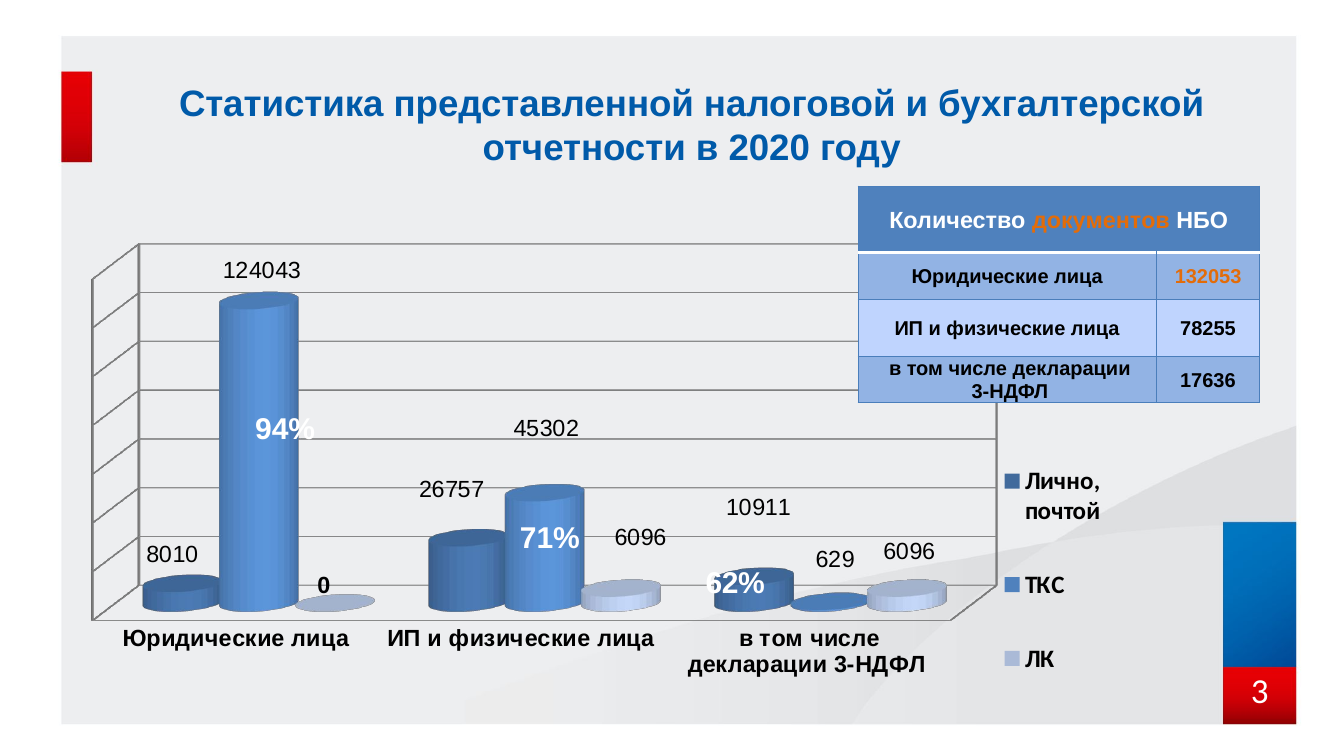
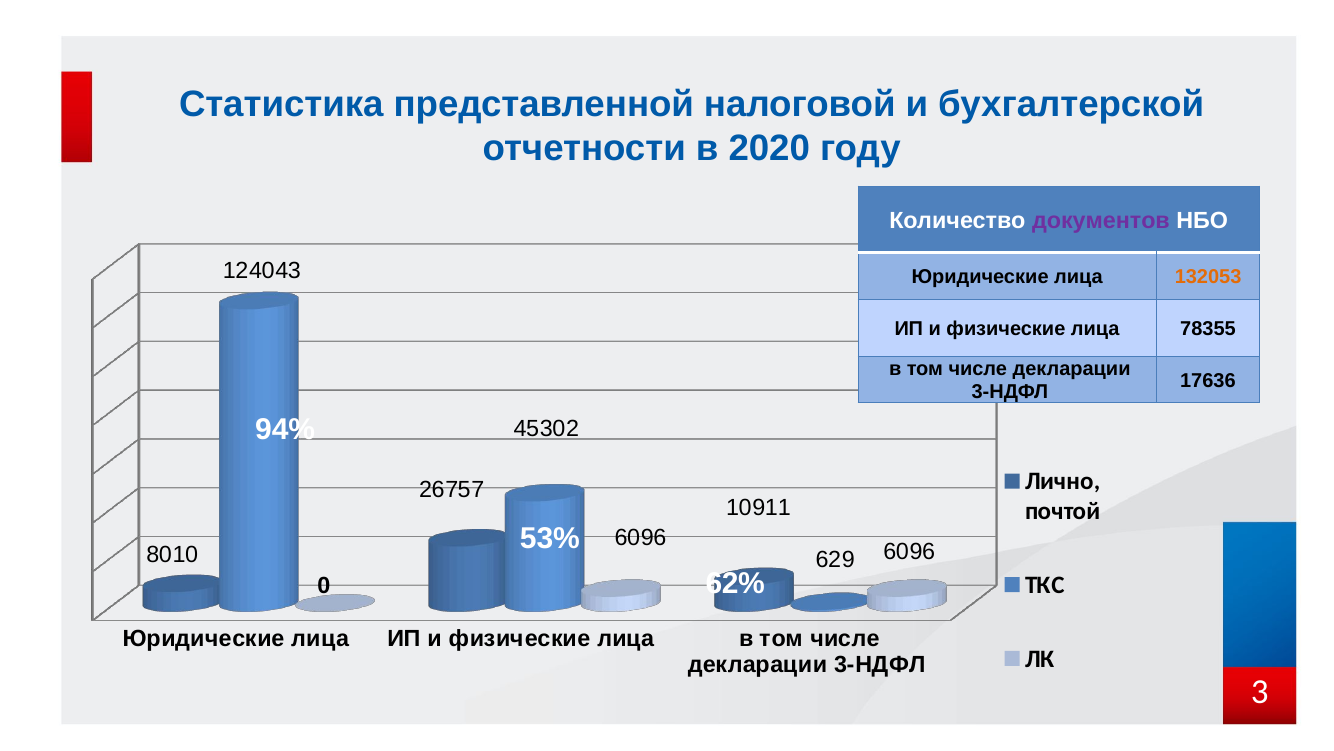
документов colour: orange -> purple
78255: 78255 -> 78355
71%: 71% -> 53%
